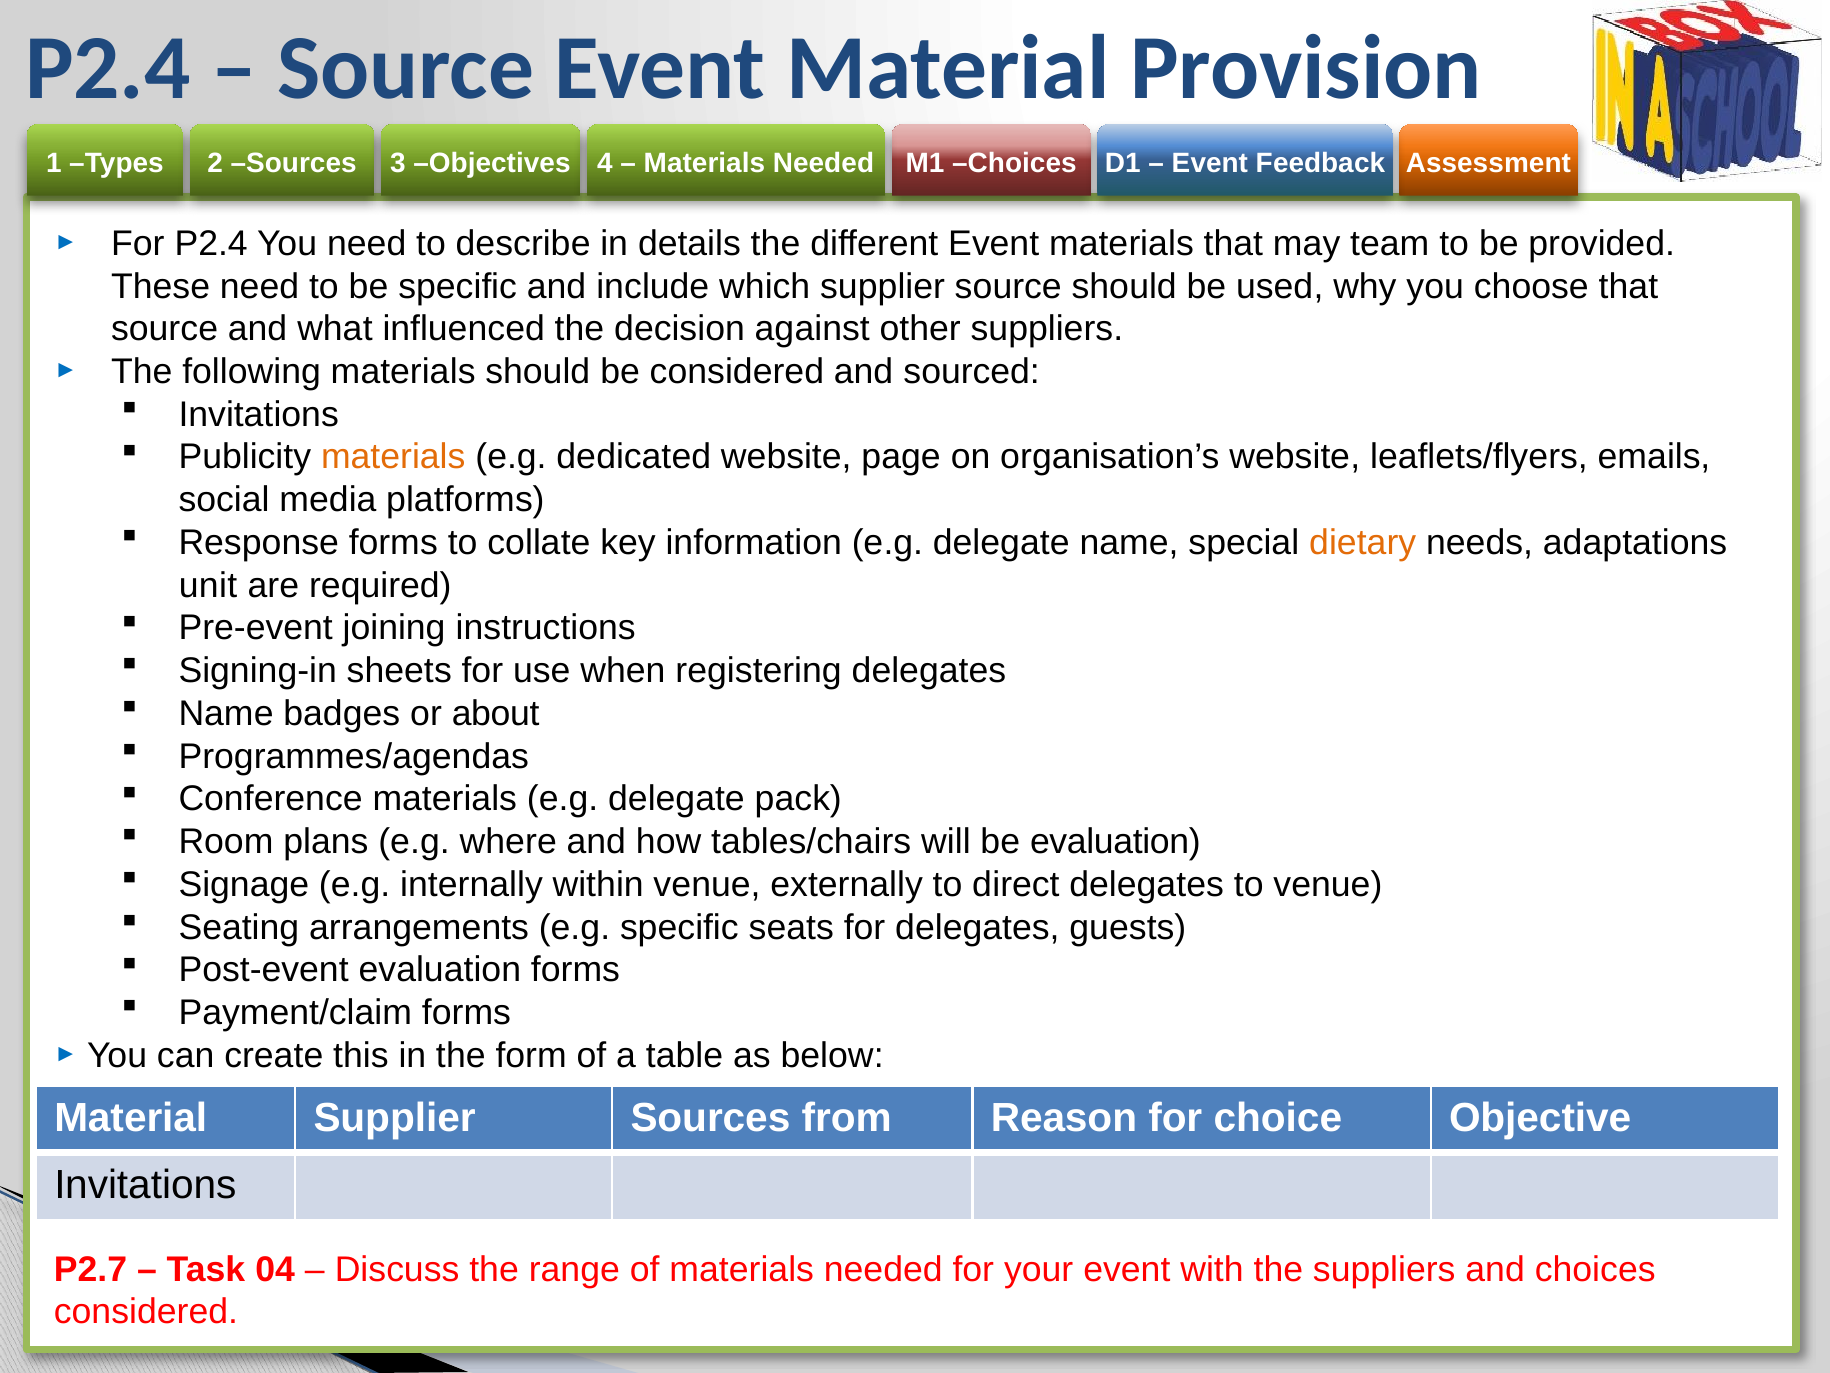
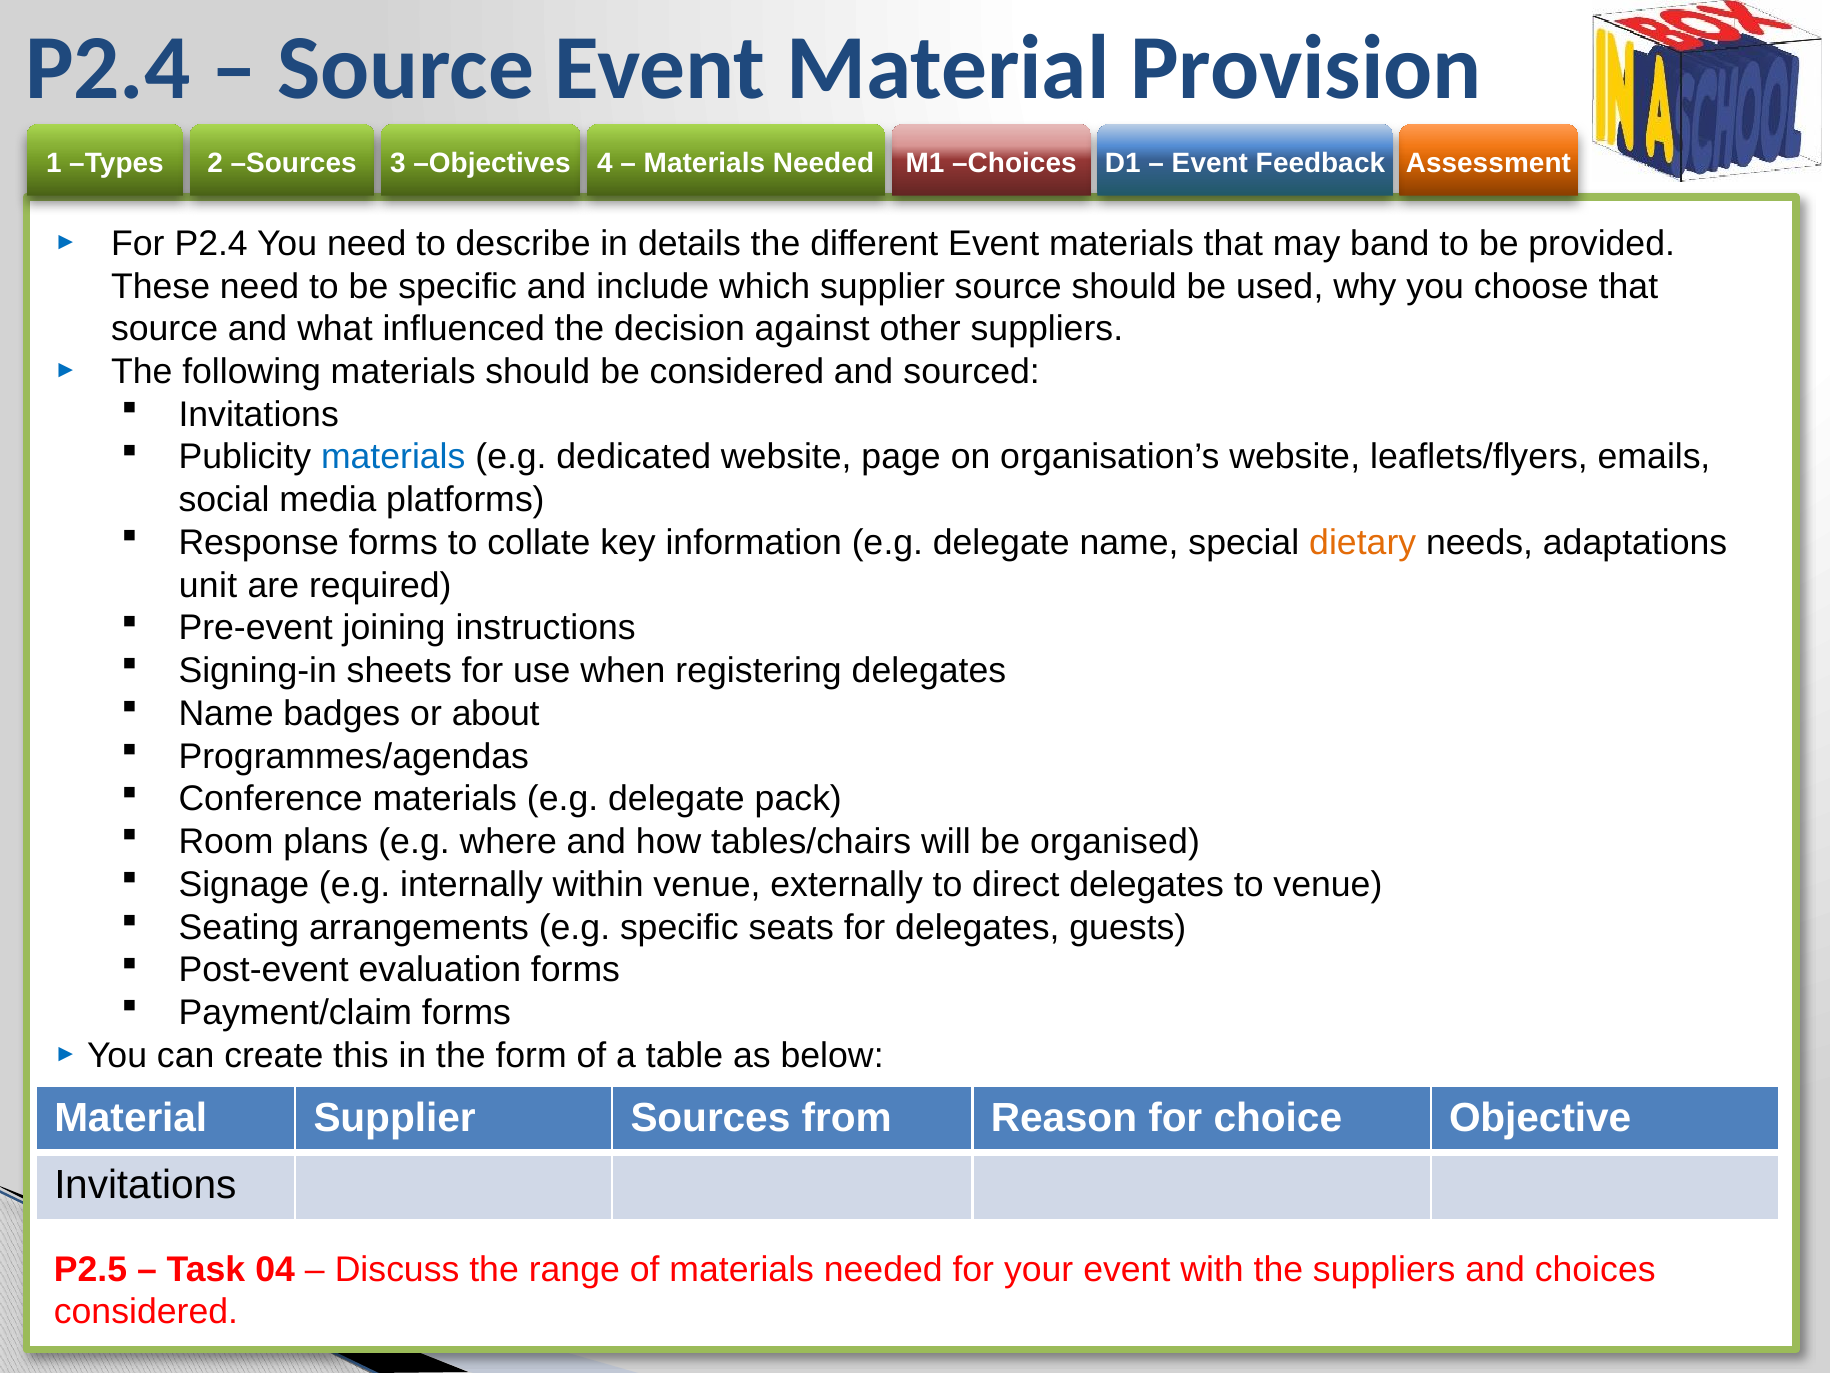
team: team -> band
materials at (393, 457) colour: orange -> blue
be evaluation: evaluation -> organised
P2.7: P2.7 -> P2.5
